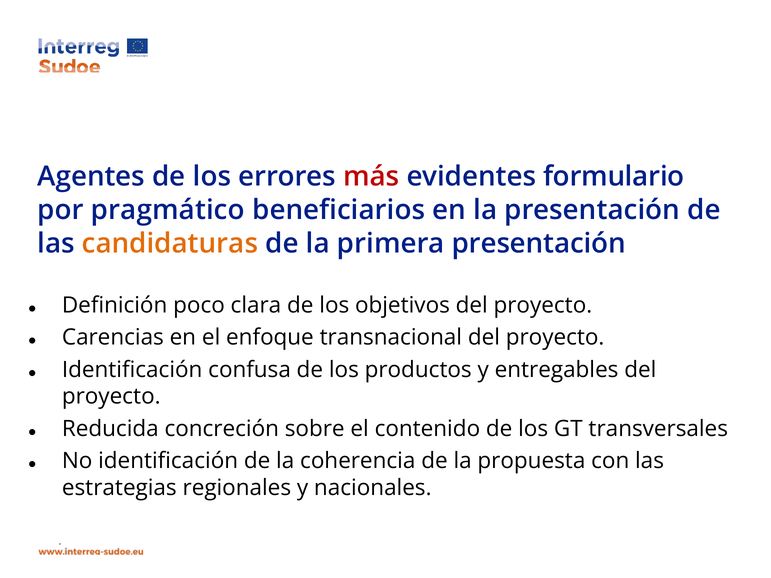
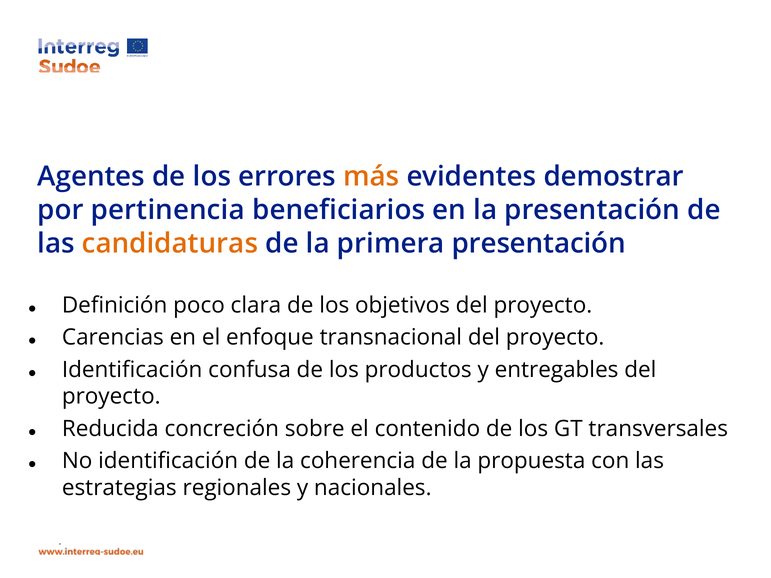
más colour: red -> orange
formulario: formulario -> demostrar
pragmático: pragmático -> pertinencia
